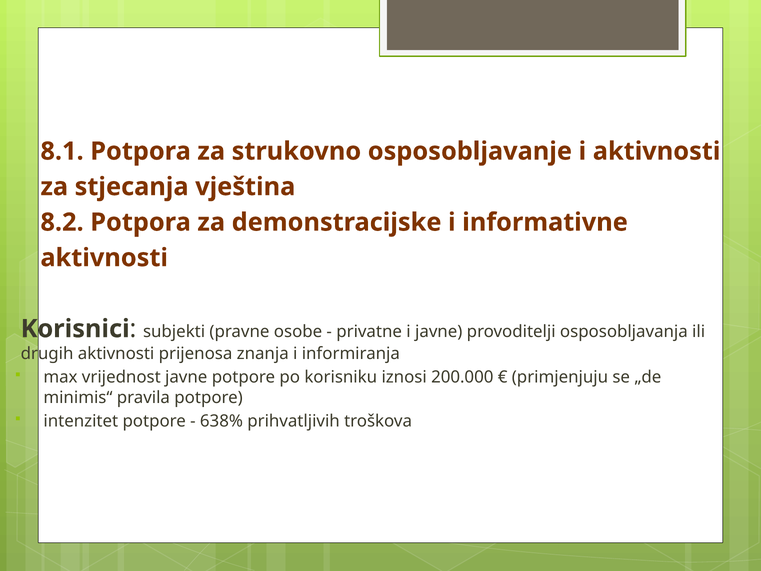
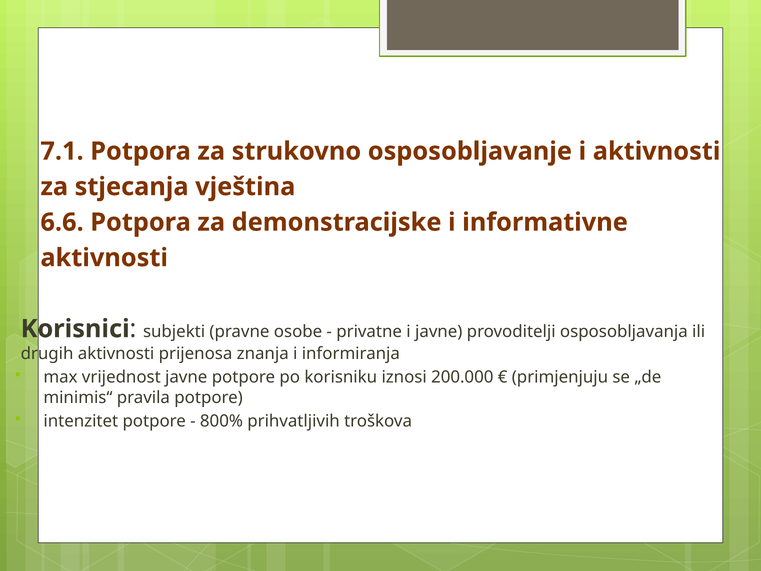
8.1: 8.1 -> 7.1
8.2: 8.2 -> 6.6
638%: 638% -> 800%
